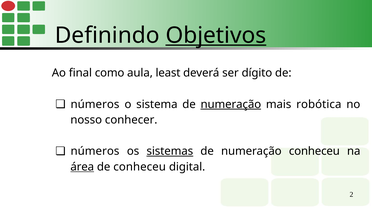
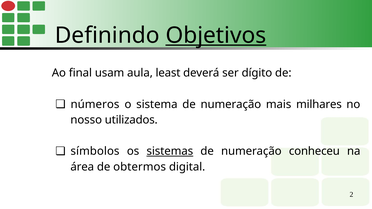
como: como -> usam
numeração at (231, 104) underline: present -> none
robótica: robótica -> milhares
conhecer: conhecer -> utilizados
números at (95, 151): números -> símbolos
área underline: present -> none
de conheceu: conheceu -> obtermos
